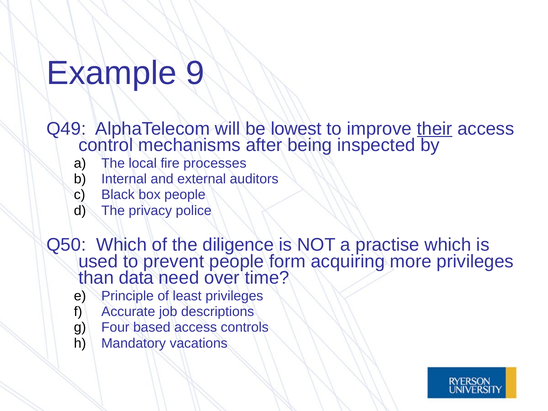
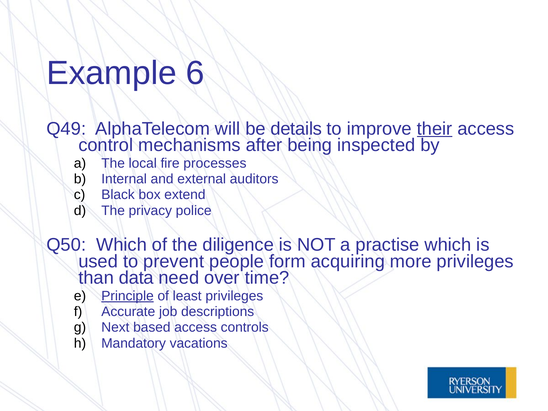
9: 9 -> 6
lowest: lowest -> details
box people: people -> extend
Principle underline: none -> present
Four: Four -> Next
